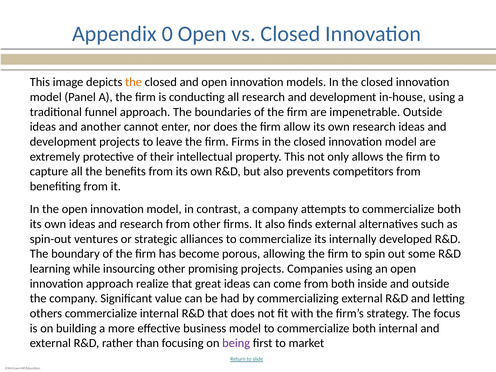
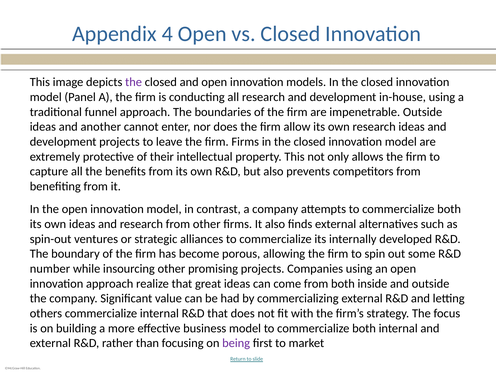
0: 0 -> 4
the at (134, 82) colour: orange -> purple
learning: learning -> number
